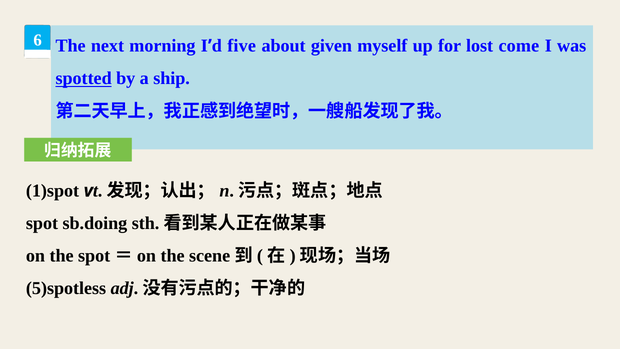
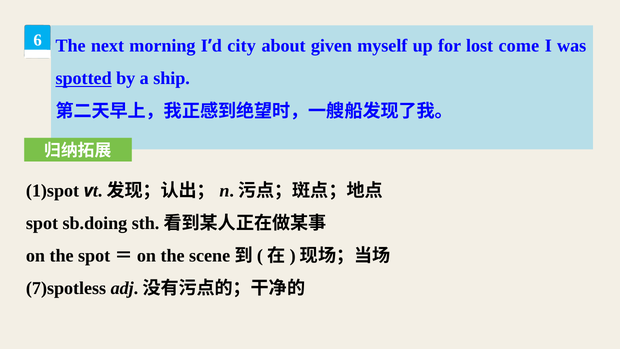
five: five -> city
5)spotless: 5)spotless -> 7)spotless
